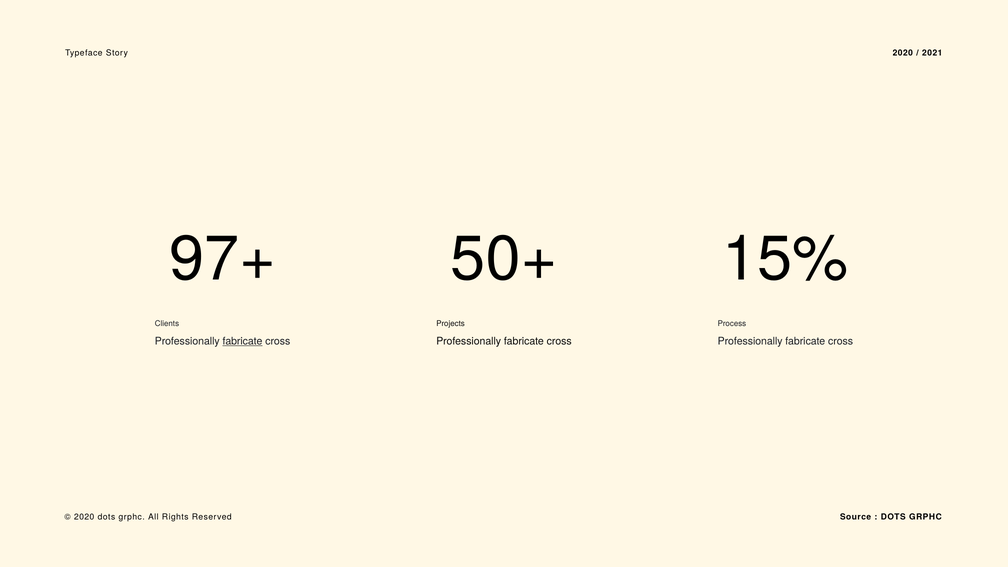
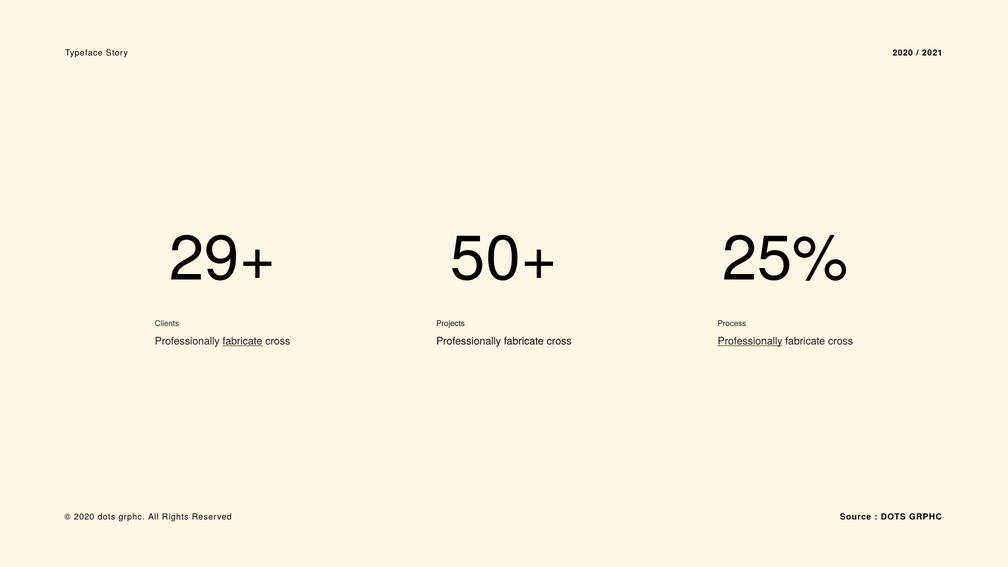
97+: 97+ -> 29+
15%: 15% -> 25%
Professionally at (750, 341) underline: none -> present
